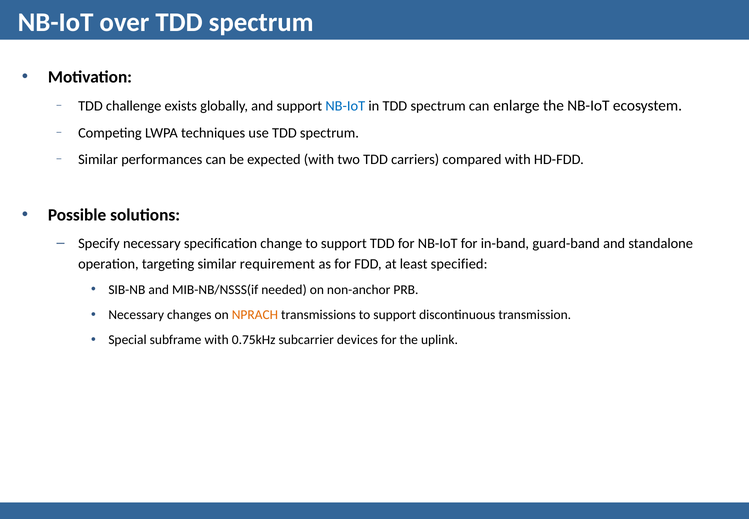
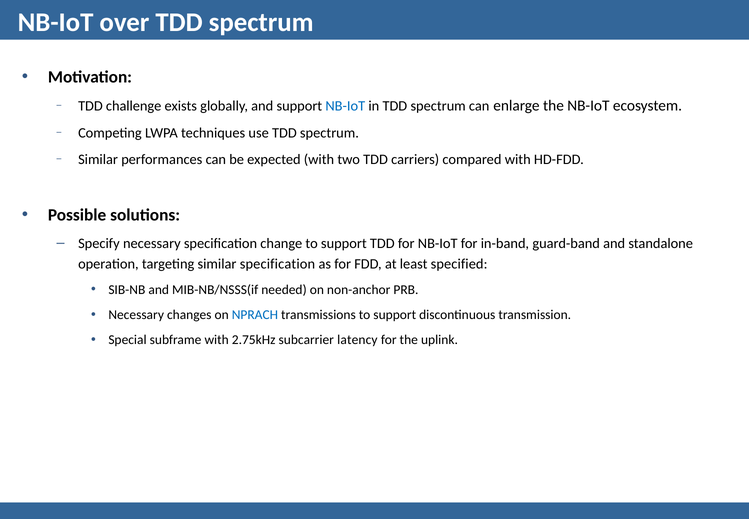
similar requirement: requirement -> specification
NPRACH colour: orange -> blue
0.75kHz: 0.75kHz -> 2.75kHz
devices: devices -> latency
